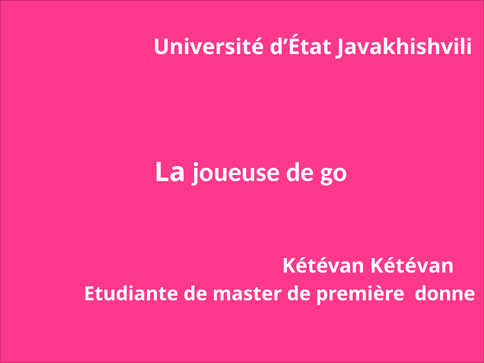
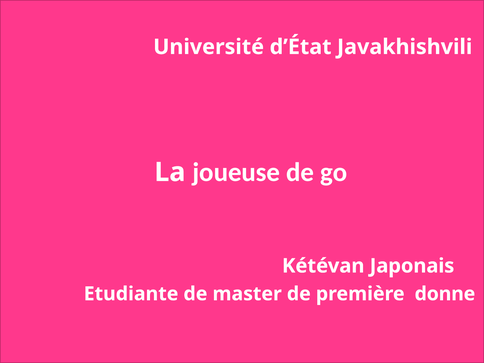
Kétévan Kétévan: Kétévan -> Japonais
